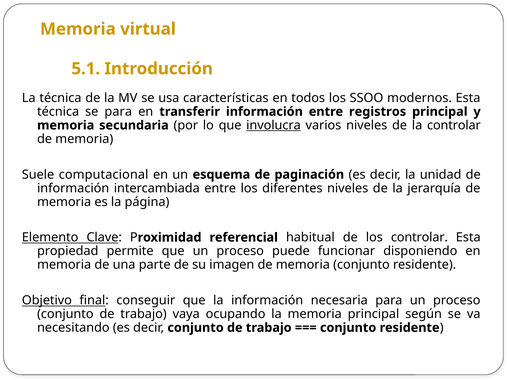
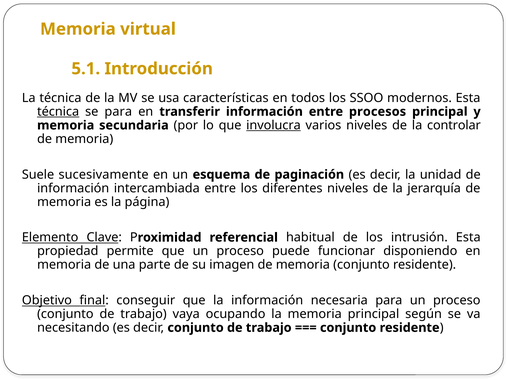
técnica at (58, 112) underline: none -> present
registros: registros -> procesos
computacional: computacional -> sucesivamente
los controlar: controlar -> intrusión
